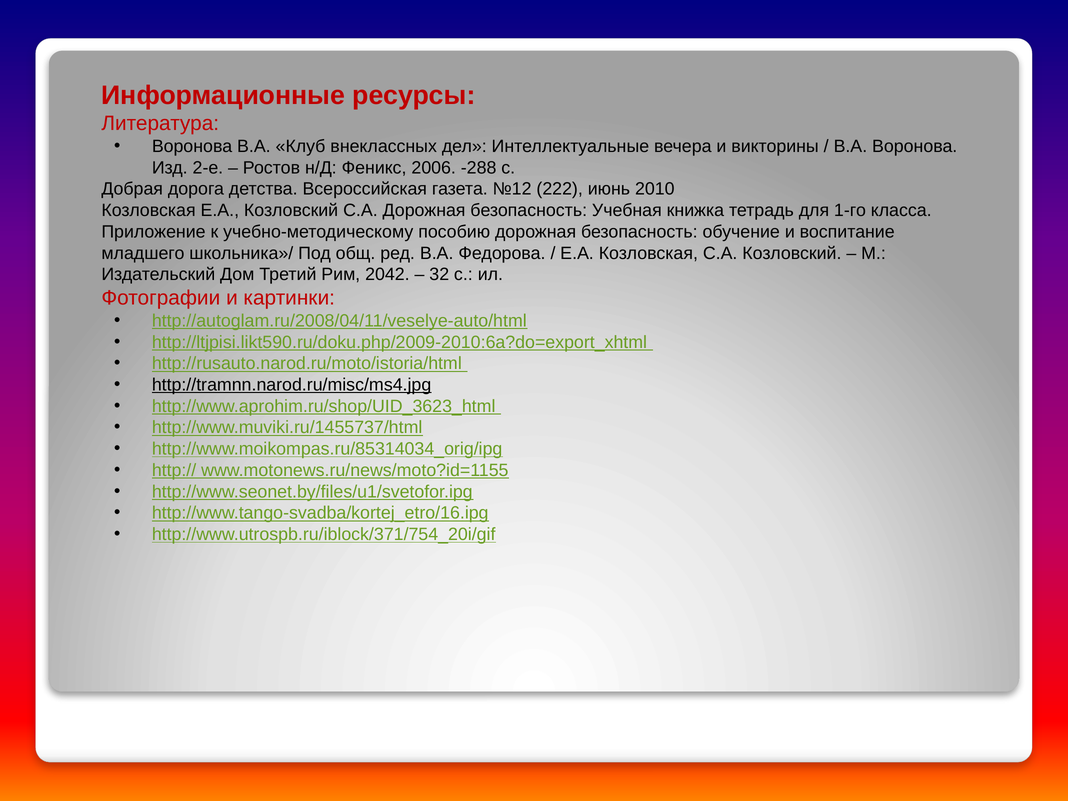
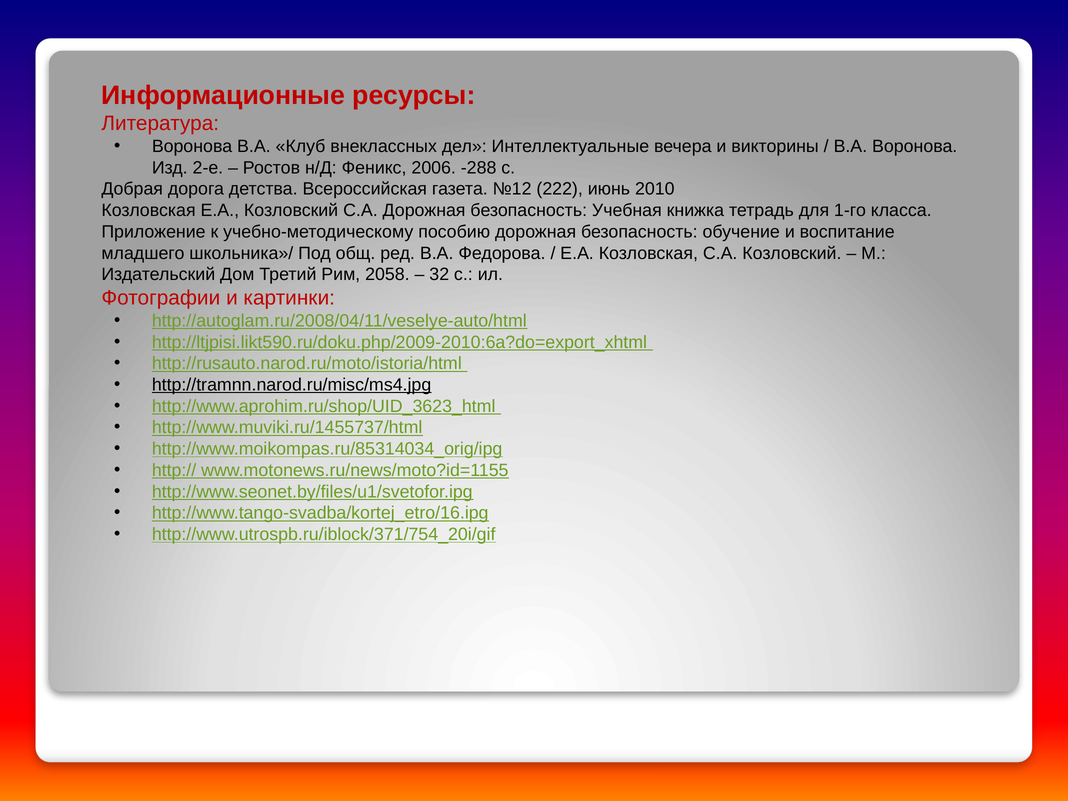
2042: 2042 -> 2058
